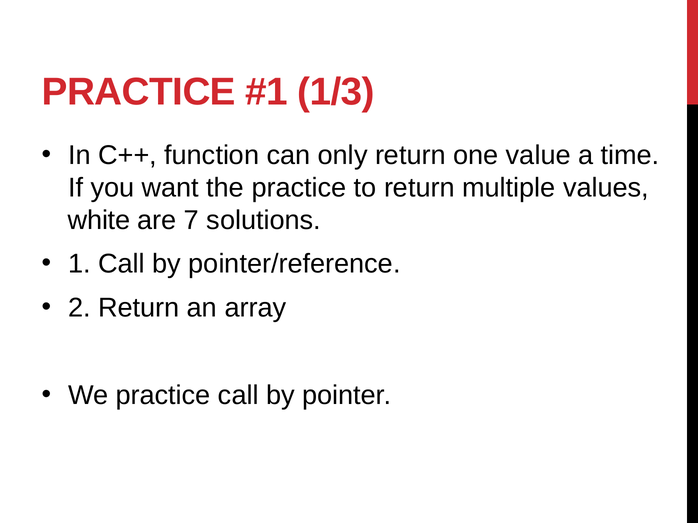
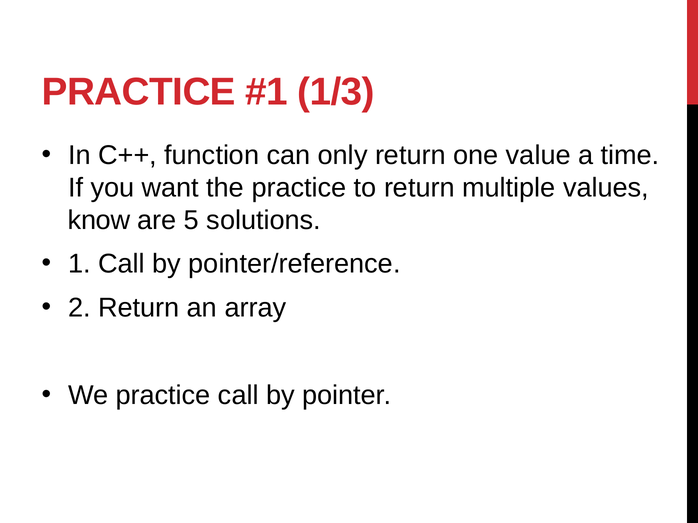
white: white -> know
7: 7 -> 5
